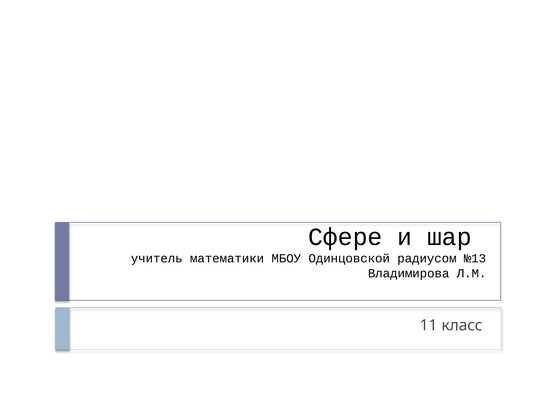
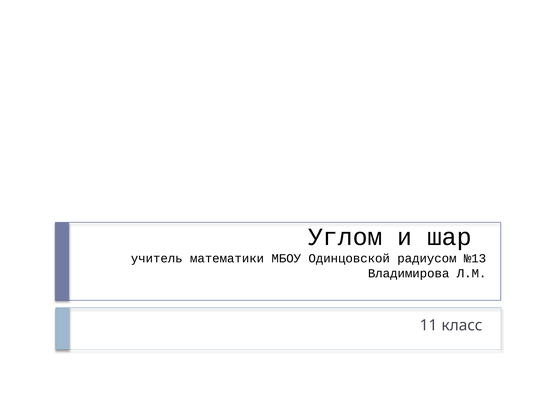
Сфере: Сфере -> Углом
